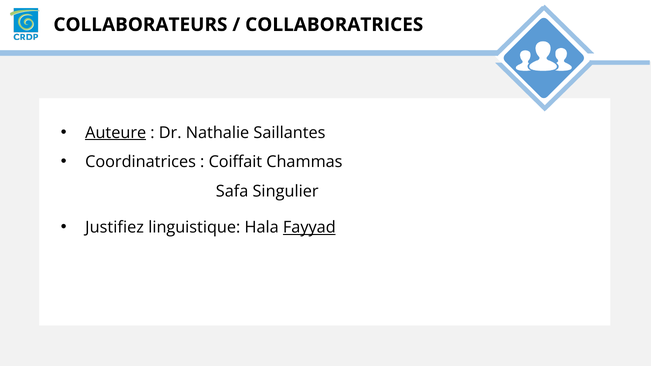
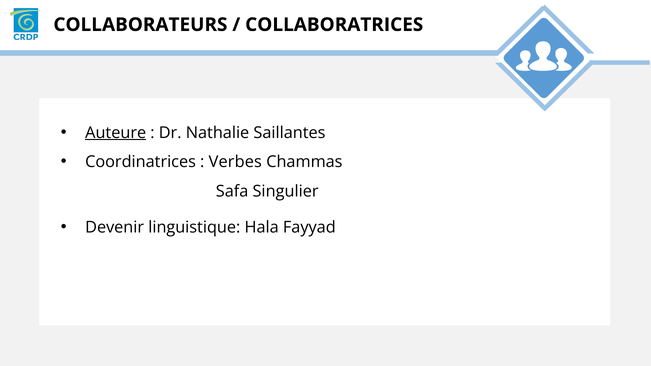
Coiffait: Coiffait -> Verbes
Justifiez: Justifiez -> Devenir
Fayyad underline: present -> none
